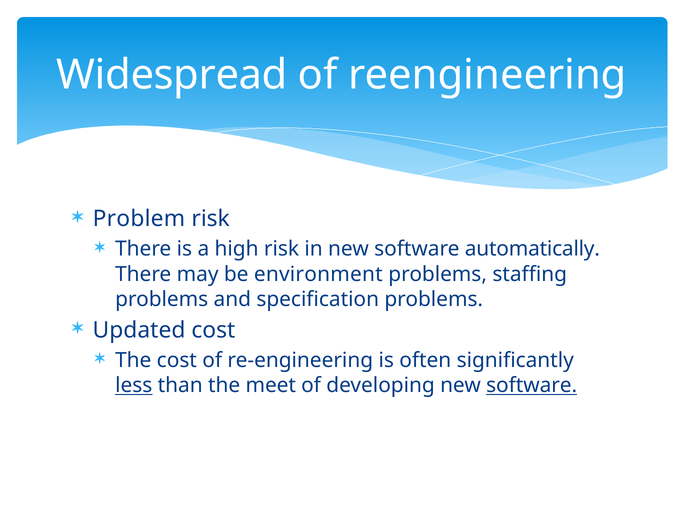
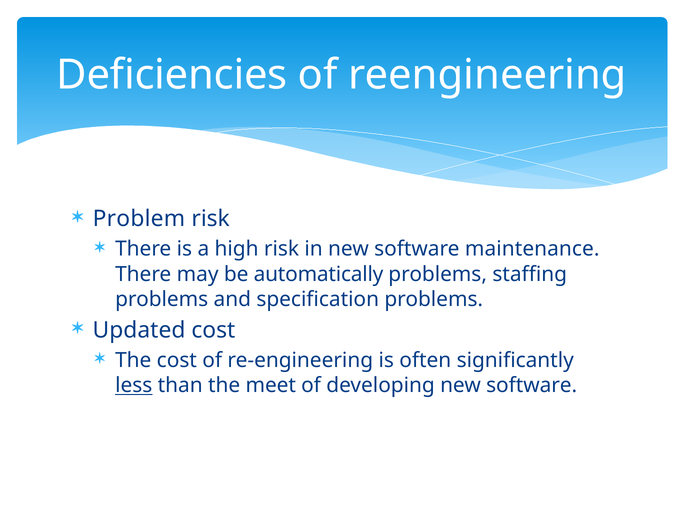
Widespread: Widespread -> Deficiencies
automatically: automatically -> maintenance
environment: environment -> automatically
software at (532, 385) underline: present -> none
